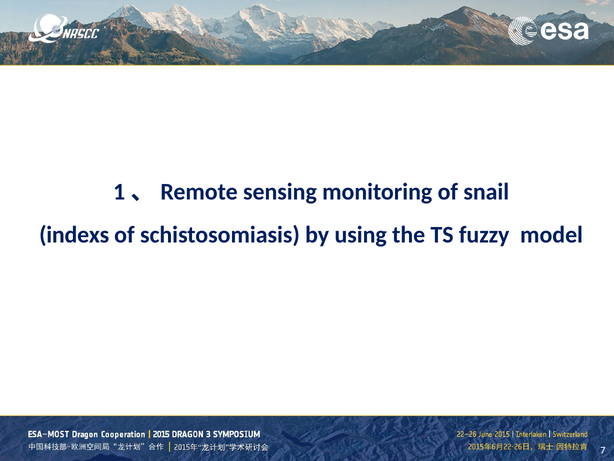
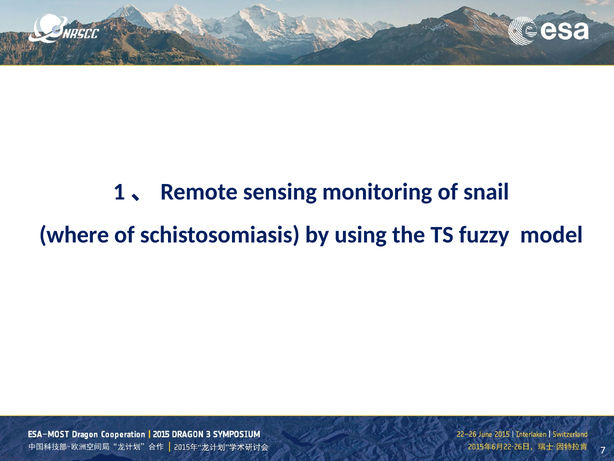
indexs: indexs -> where
